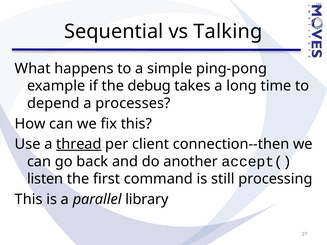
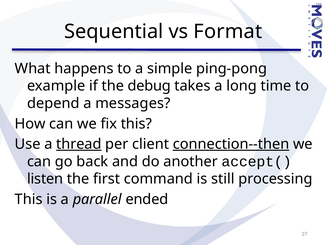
Talking: Talking -> Format
processes: processes -> messages
connection--then underline: none -> present
library: library -> ended
